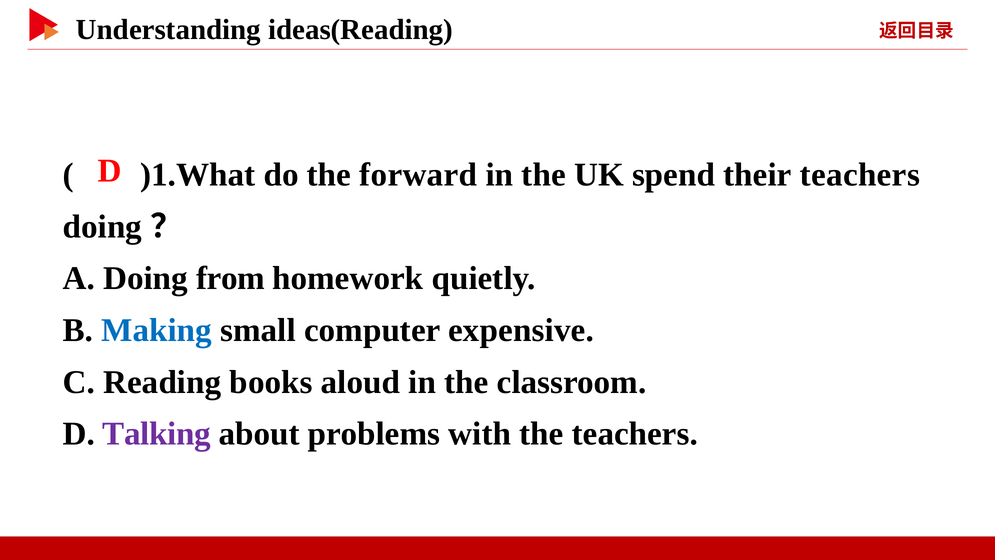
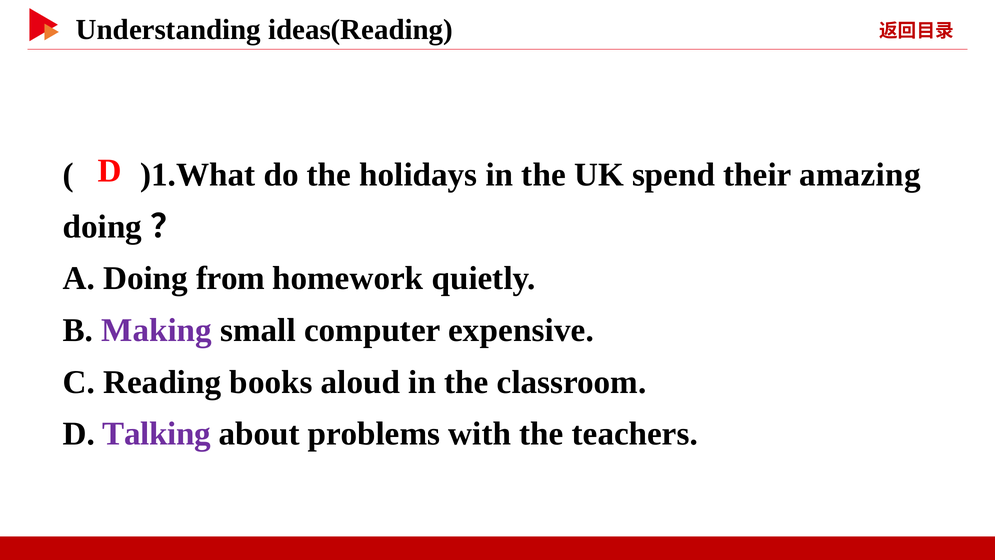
forward: forward -> holidays
their teachers: teachers -> amazing
Making colour: blue -> purple
